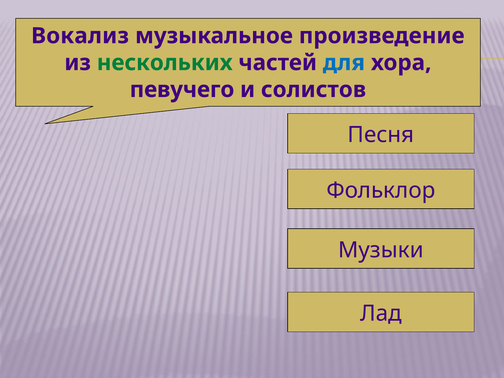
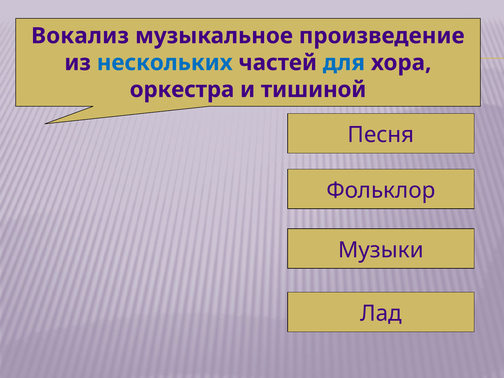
нескольких colour: green -> blue
певучего: певучего -> оркестра
солистов: солистов -> тишиной
